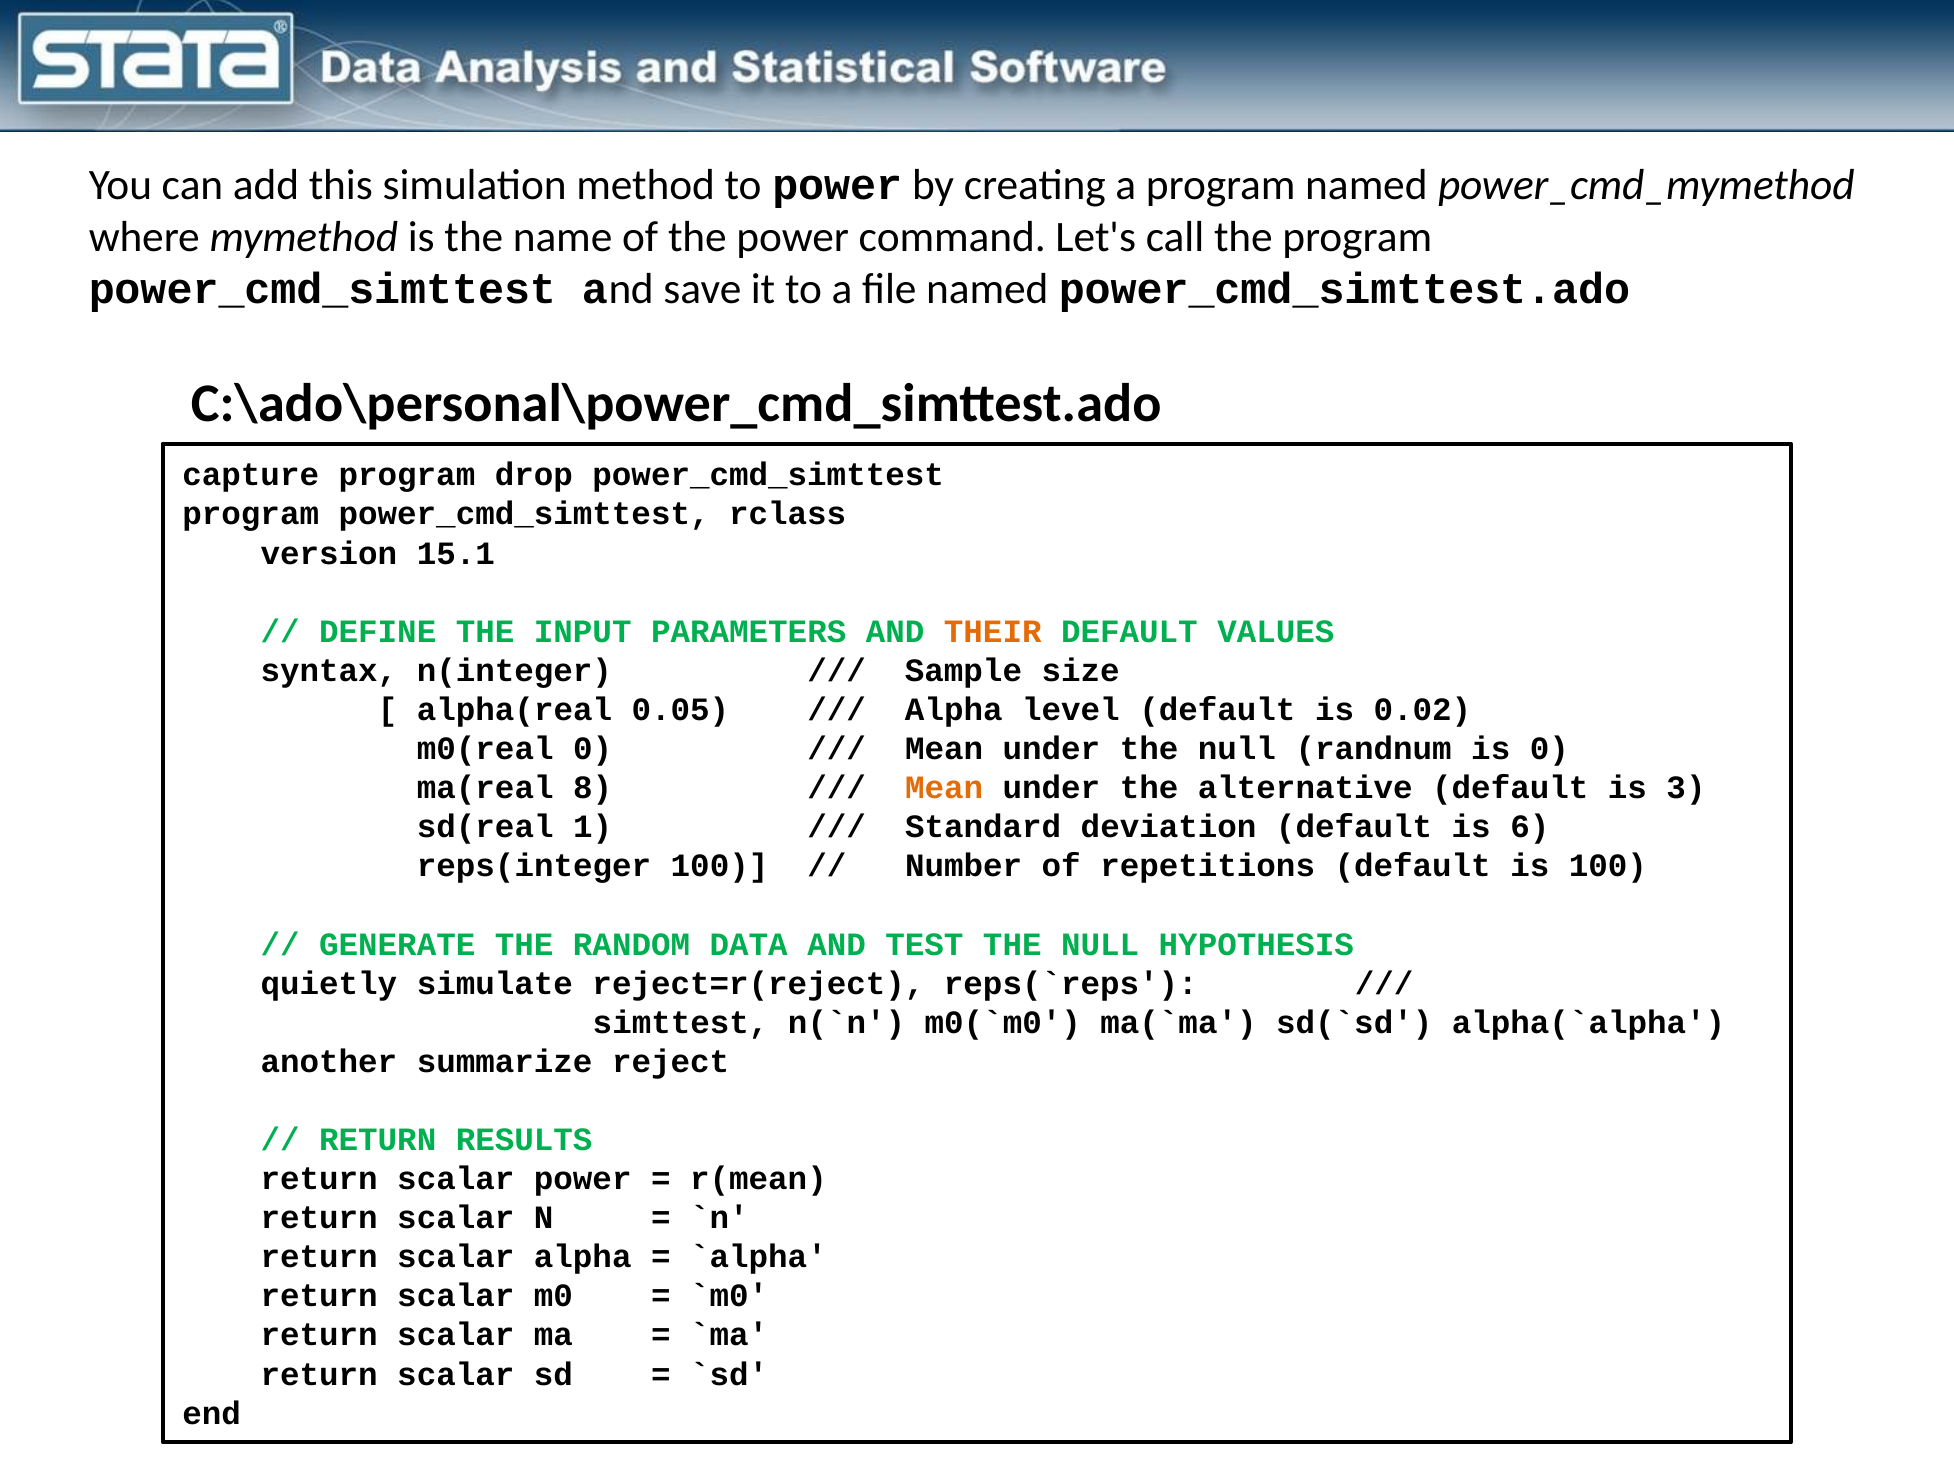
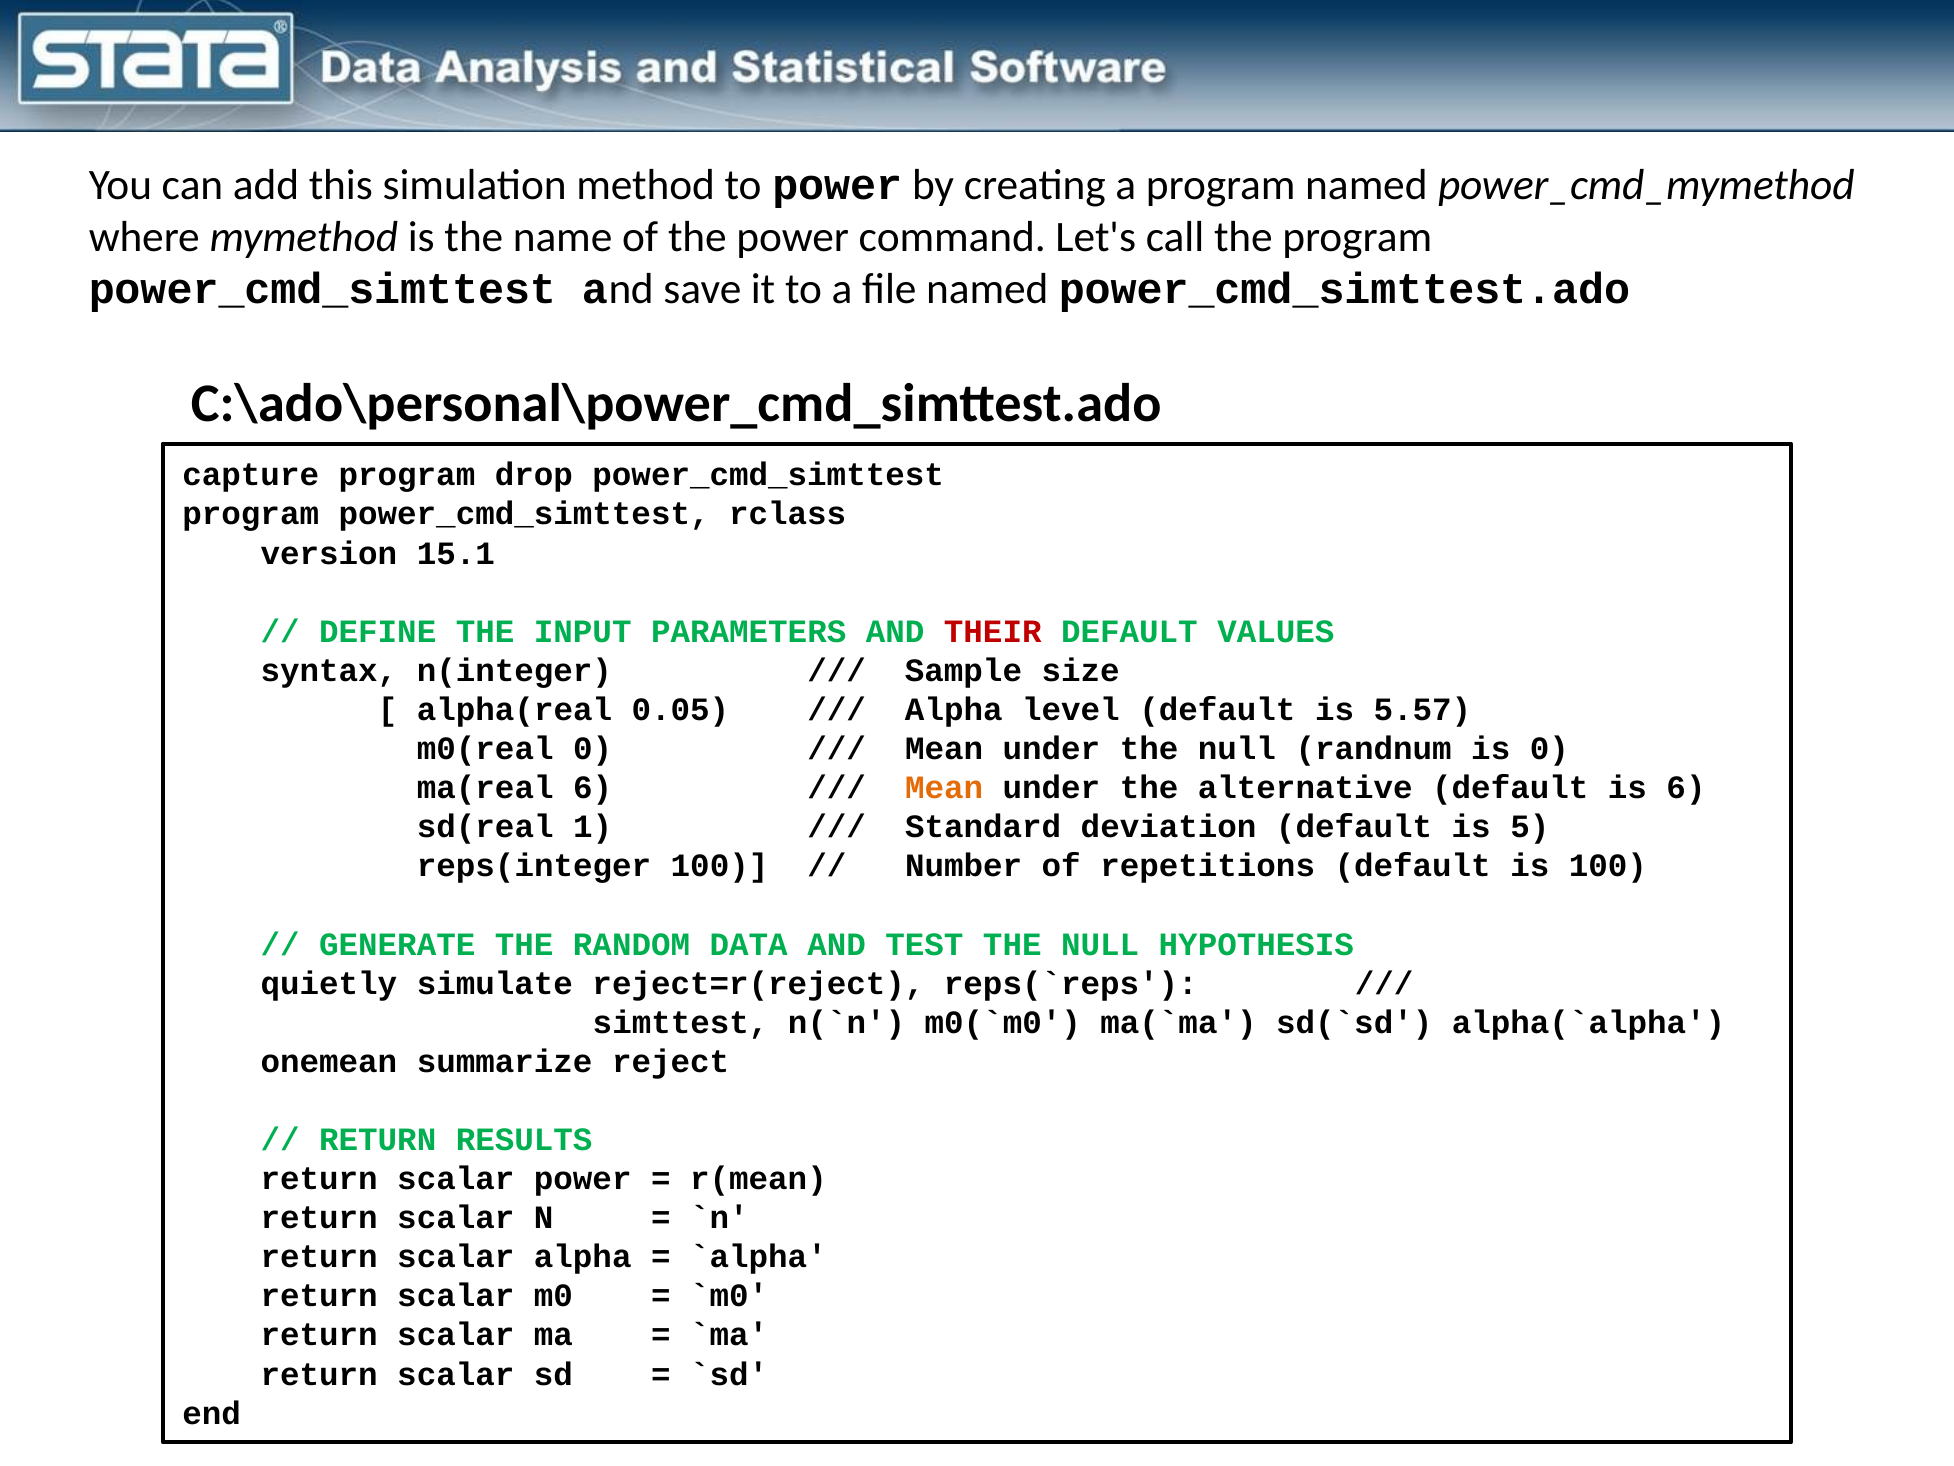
THEIR colour: orange -> red
0.02: 0.02 -> 5.57
ma(real 8: 8 -> 6
is 3: 3 -> 6
6: 6 -> 5
another: another -> onemean
